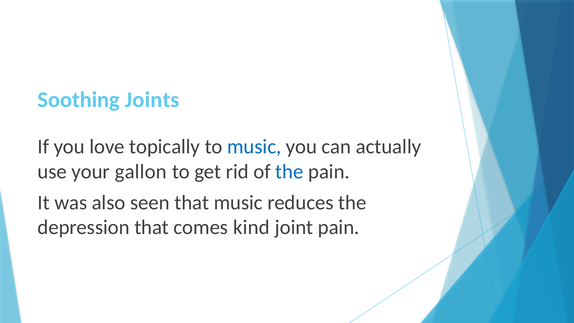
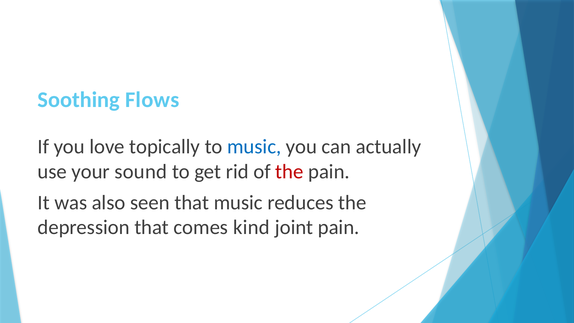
Joints: Joints -> Flows
gallon: gallon -> sound
the at (289, 172) colour: blue -> red
